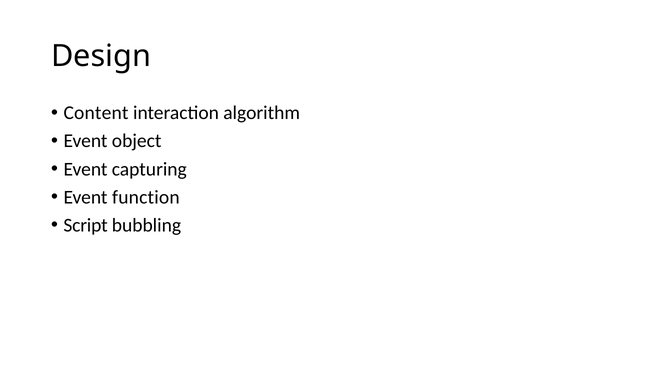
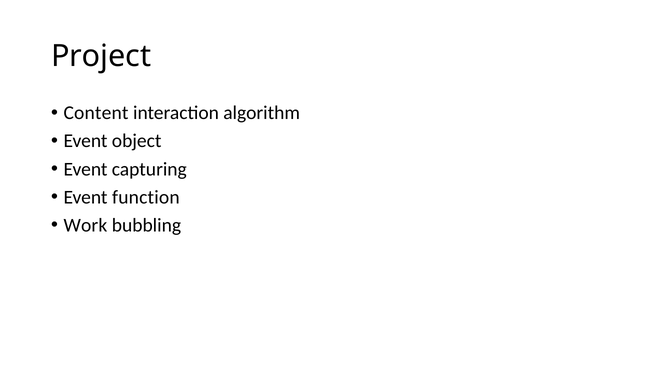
Design: Design -> Project
Script: Script -> Work
